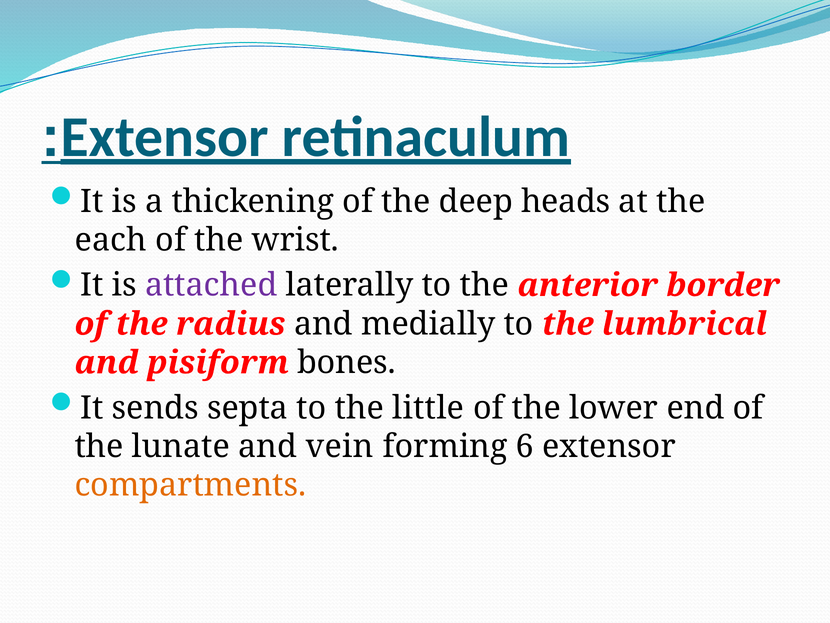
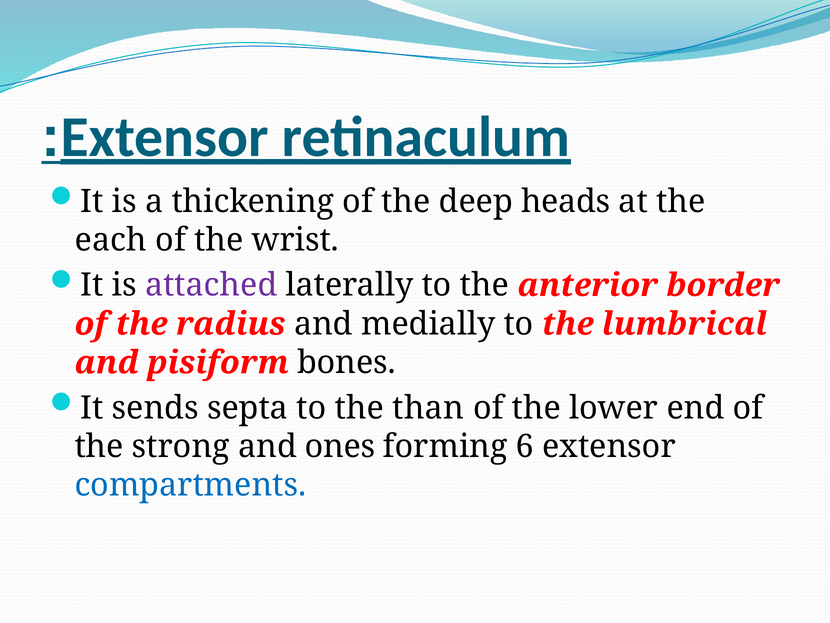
little: little -> than
lunate: lunate -> strong
vein: vein -> ones
compartments colour: orange -> blue
